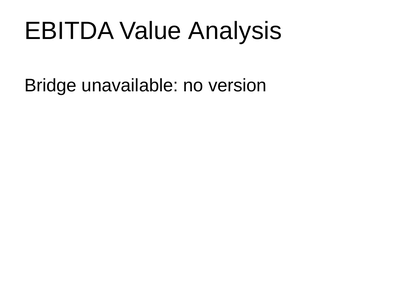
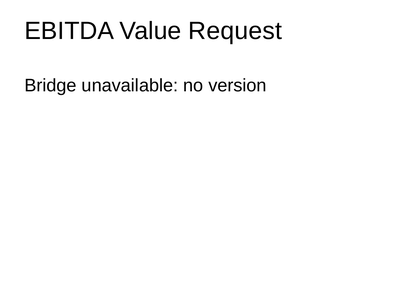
Analysis: Analysis -> Request
